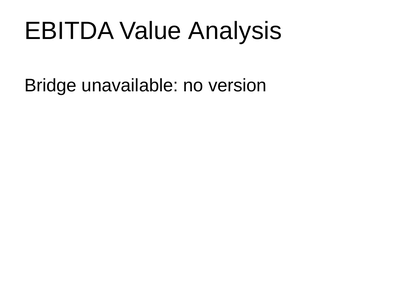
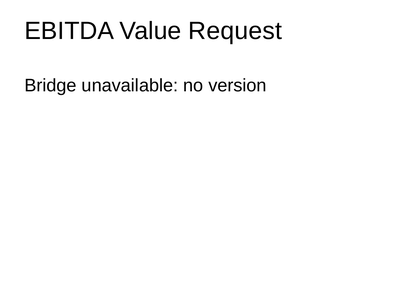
Analysis: Analysis -> Request
